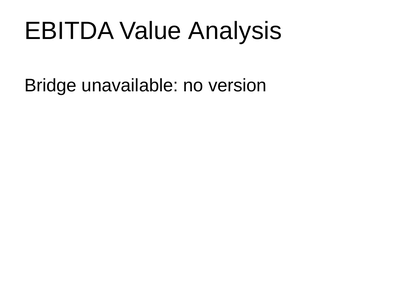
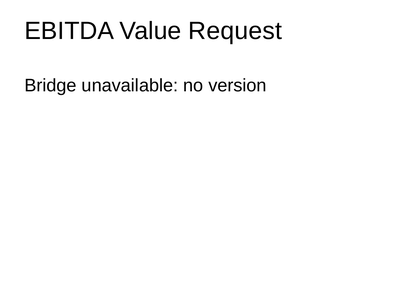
Analysis: Analysis -> Request
